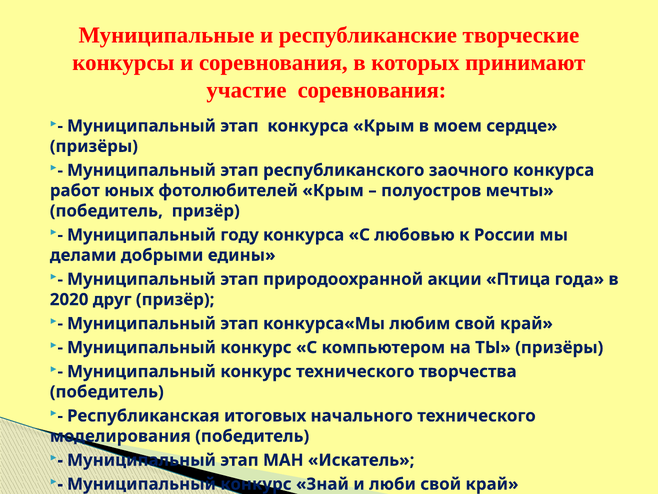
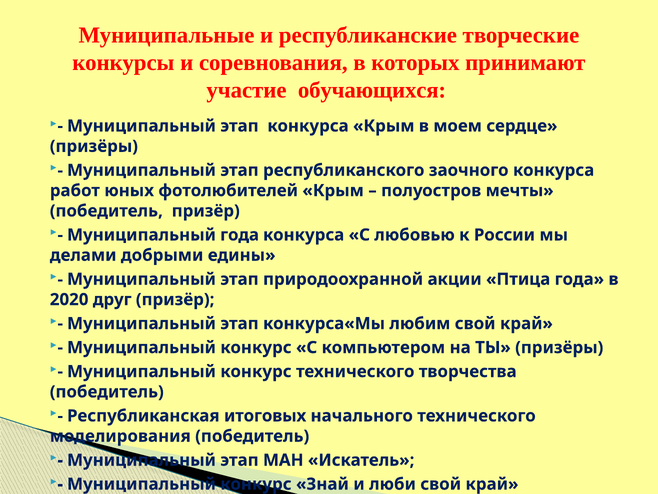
участие соревнования: соревнования -> обучающихся
Муниципальный году: году -> года
